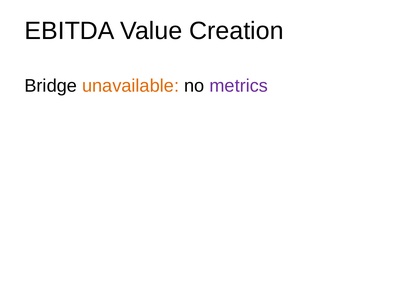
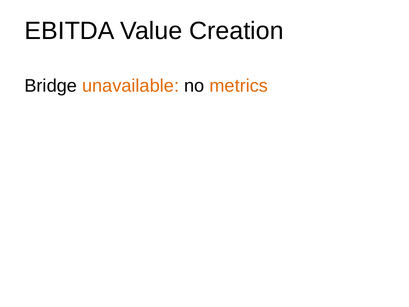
metrics colour: purple -> orange
